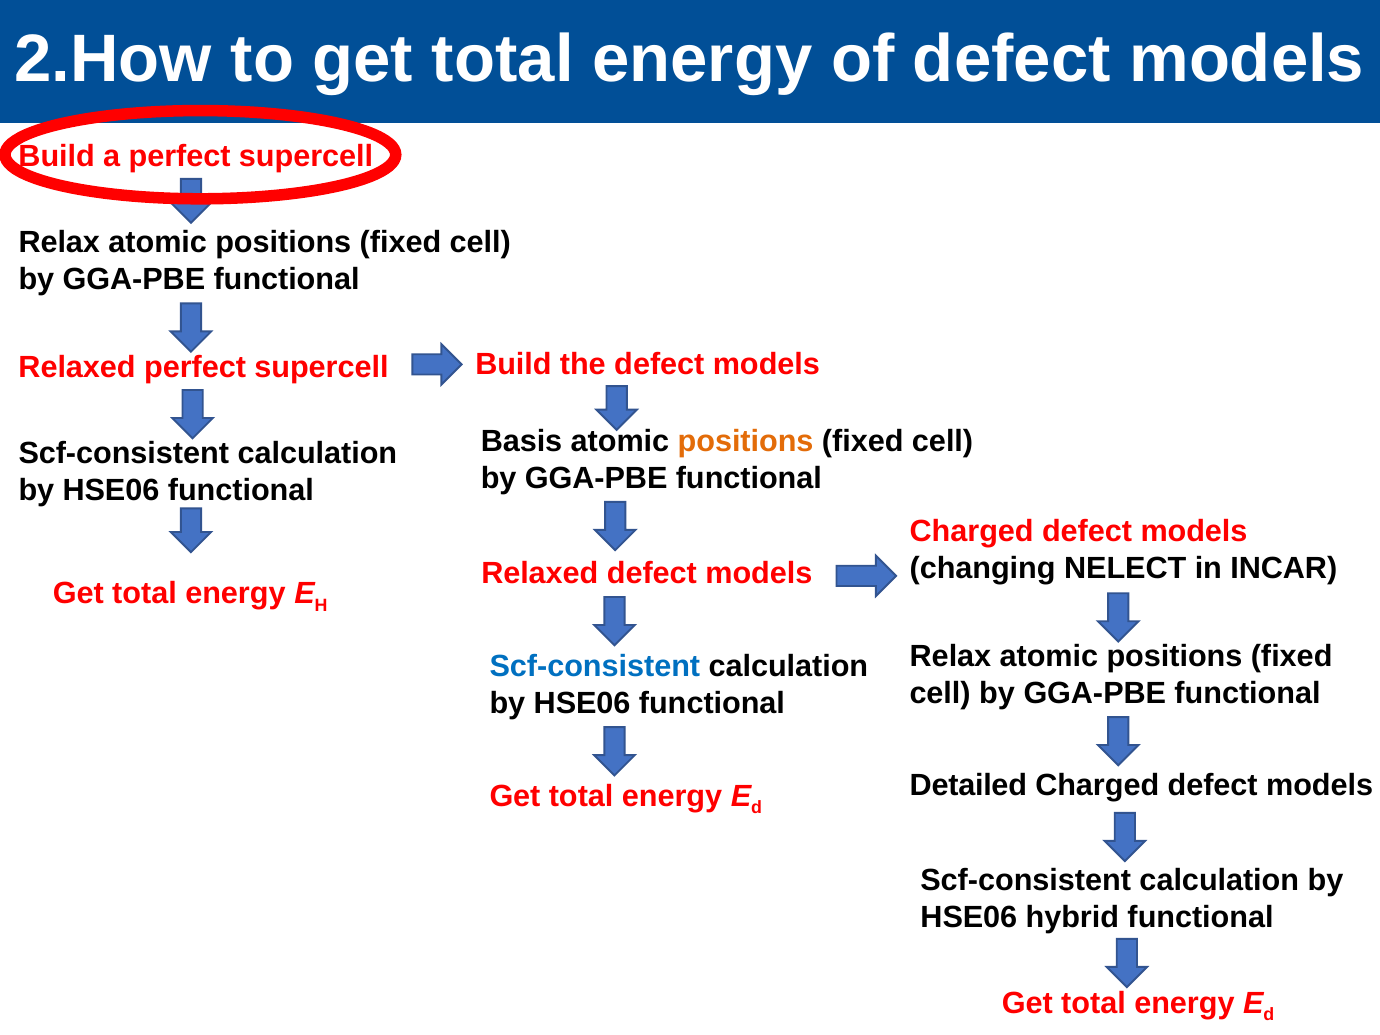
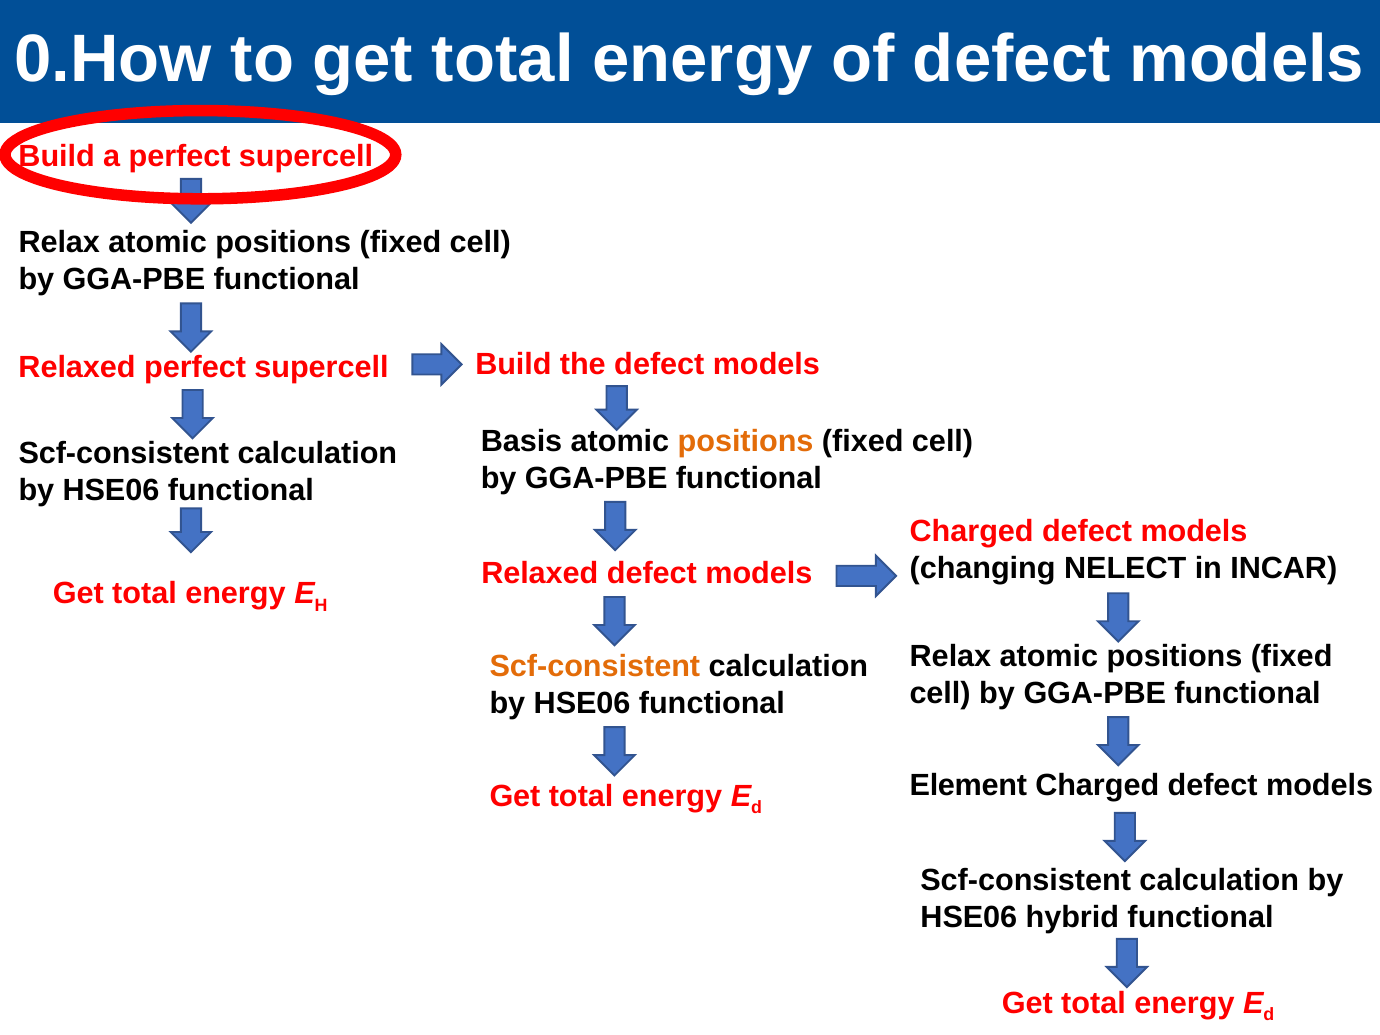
2.How: 2.How -> 0.How
Scf-consistent at (595, 666) colour: blue -> orange
Detailed: Detailed -> Element
